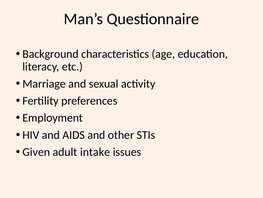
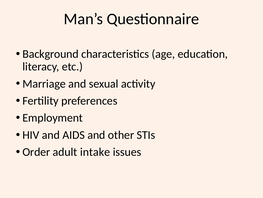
Given: Given -> Order
